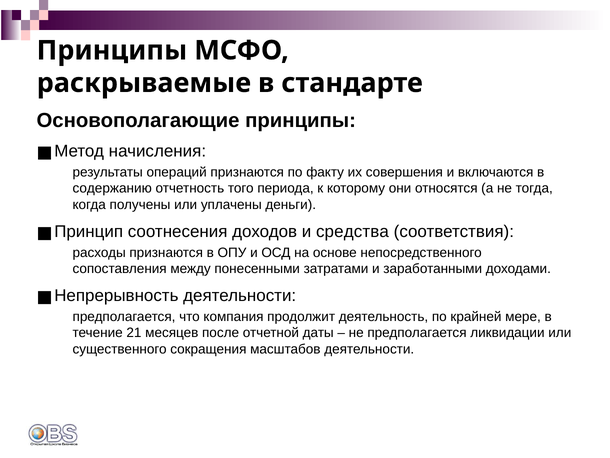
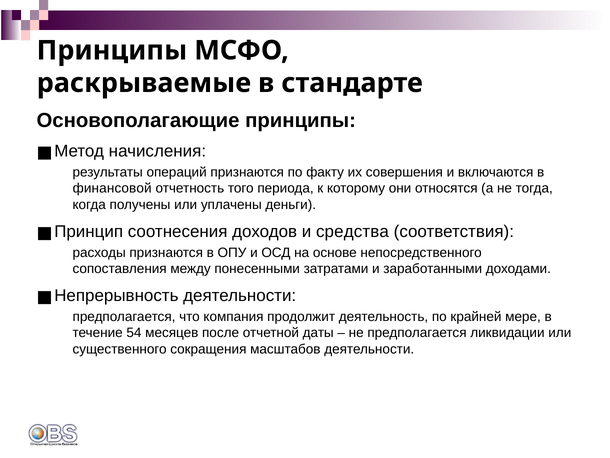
содержанию: содержанию -> финансовой
21: 21 -> 54
